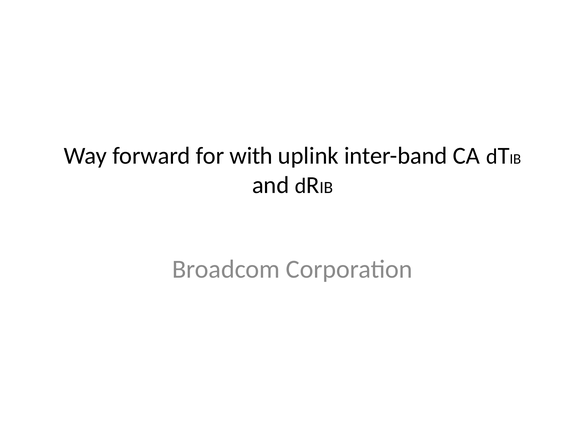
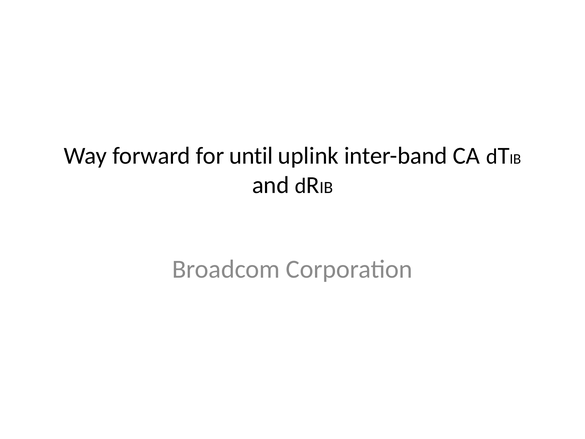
with: with -> until
